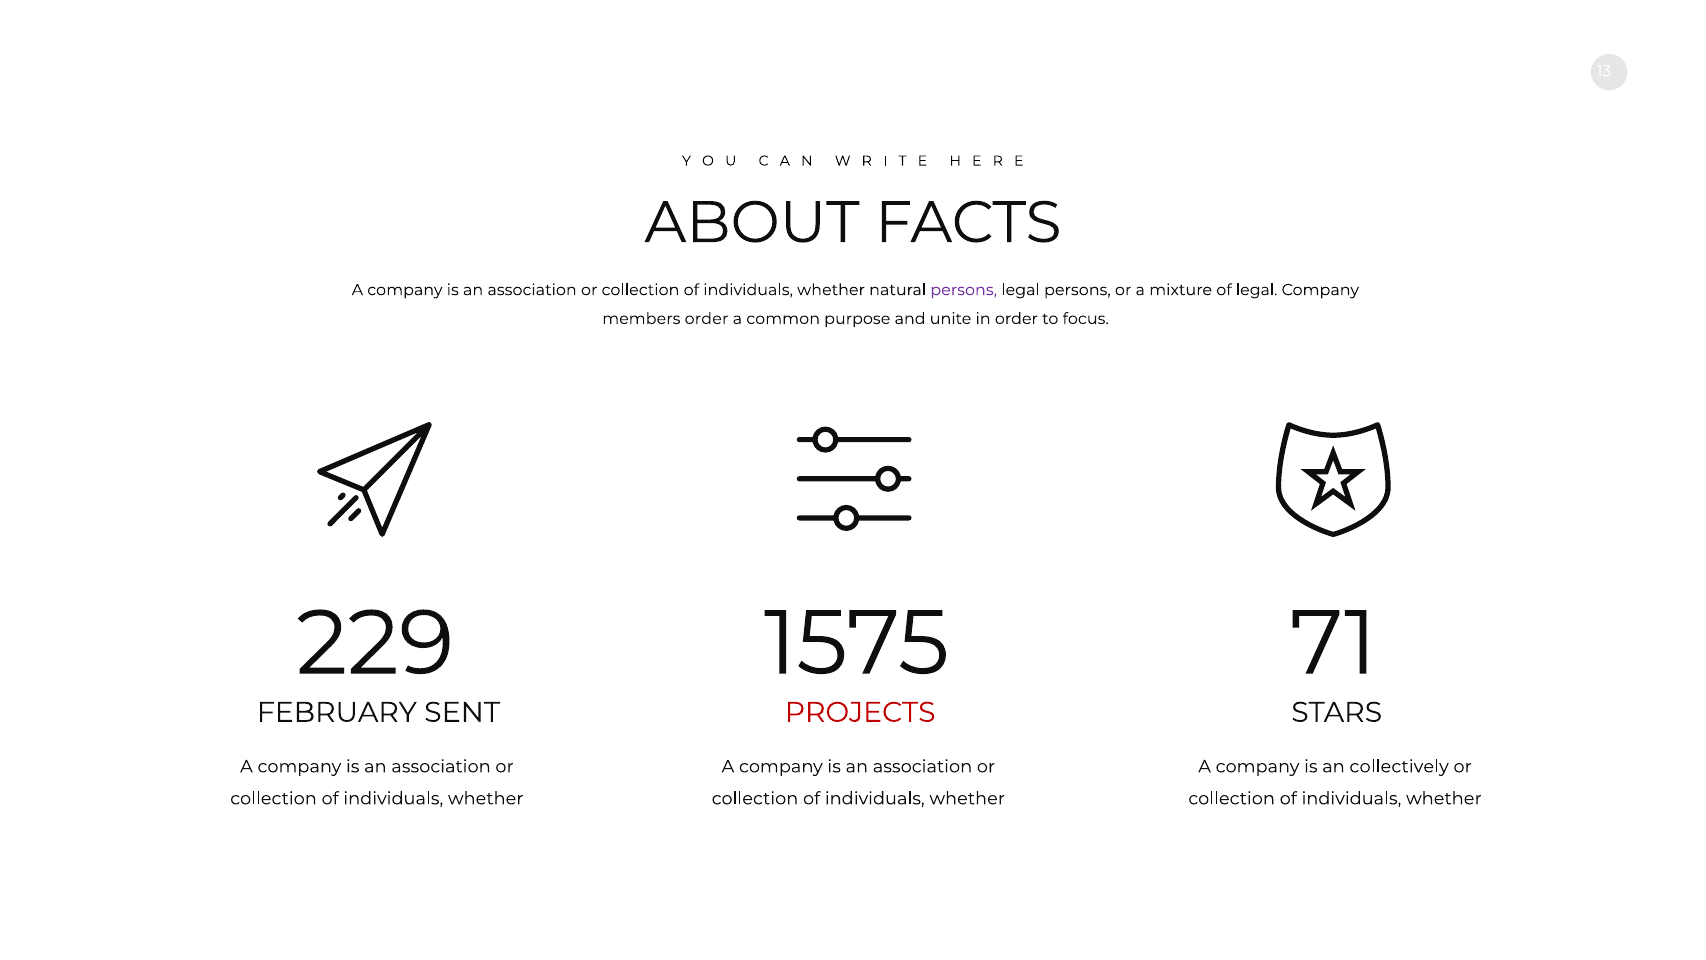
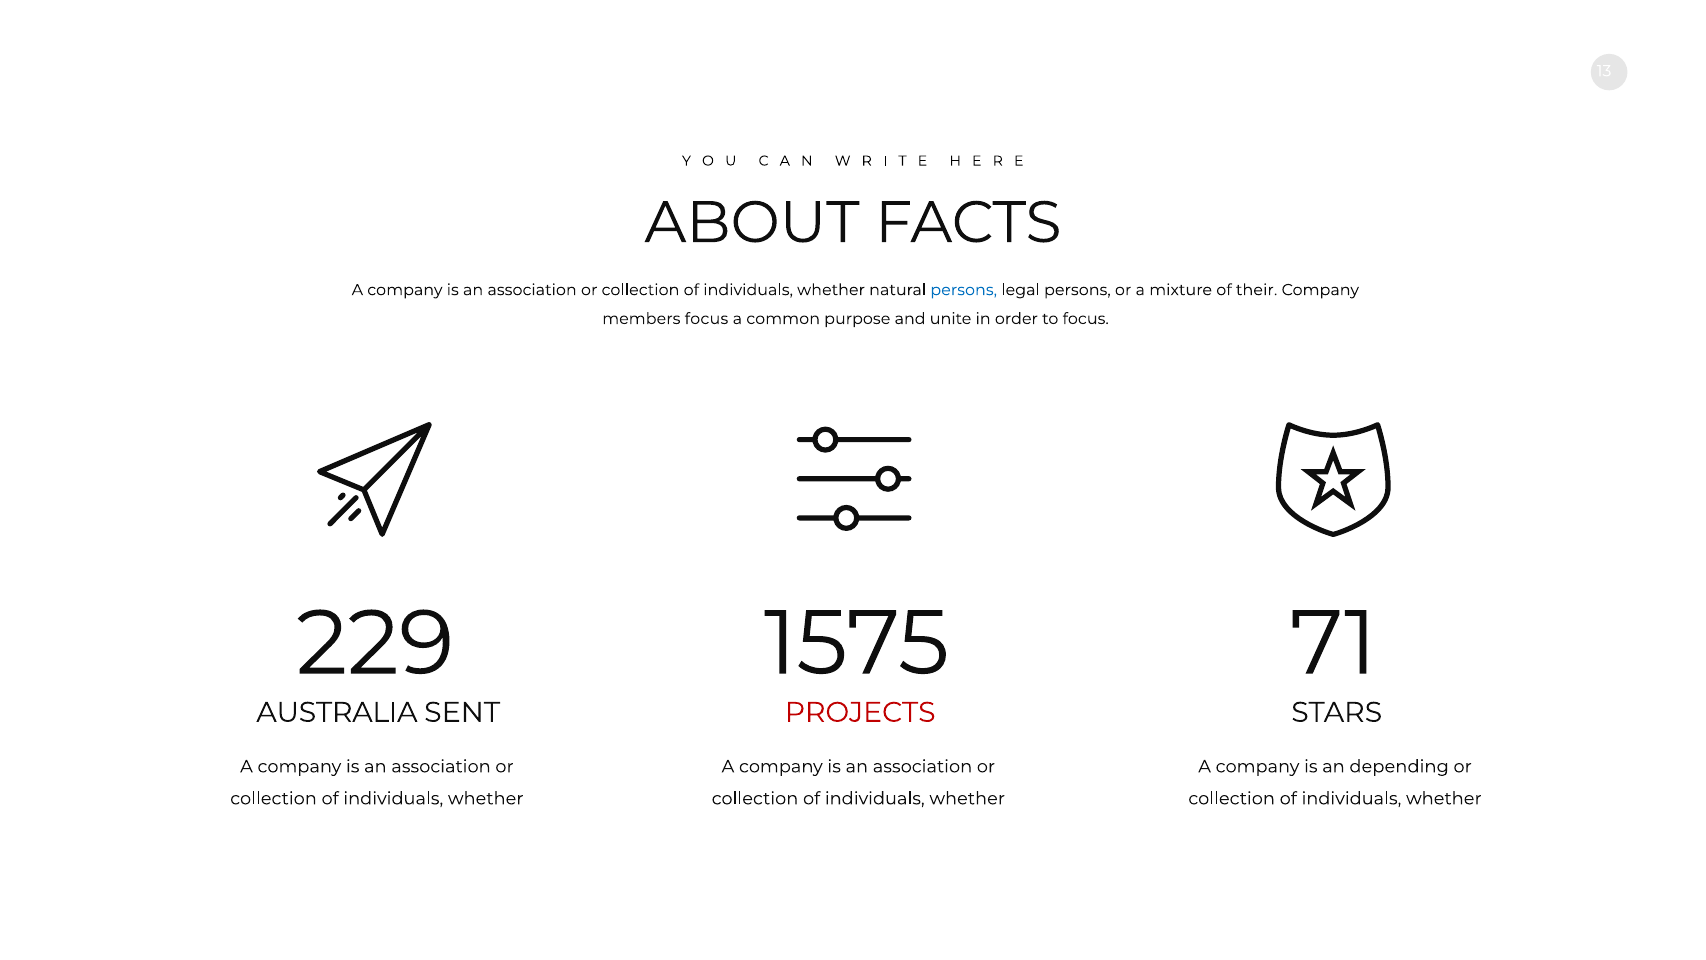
persons at (964, 290) colour: purple -> blue
of legal: legal -> their
members order: order -> focus
FEBRUARY: FEBRUARY -> AUSTRALIA
collectively: collectively -> depending
